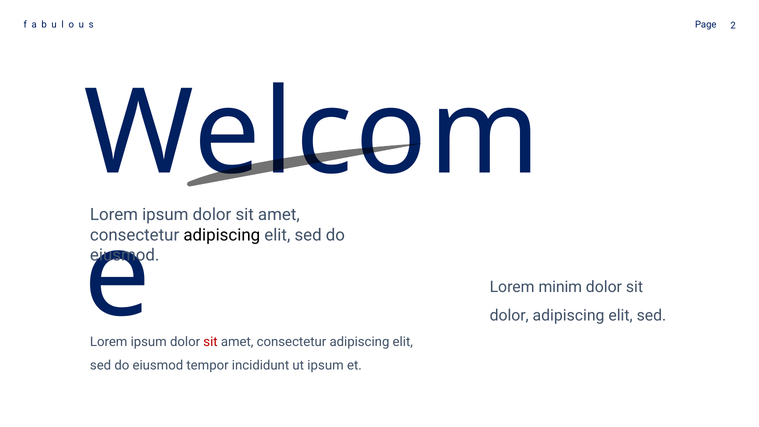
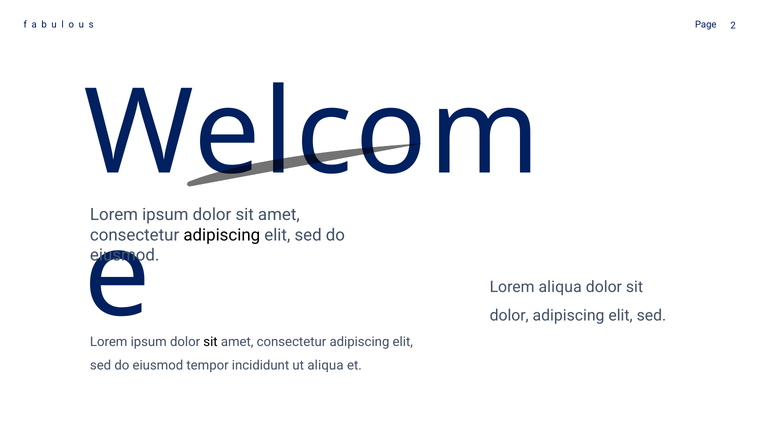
Lorem minim: minim -> aliqua
sit at (211, 342) colour: red -> black
ut ipsum: ipsum -> aliqua
